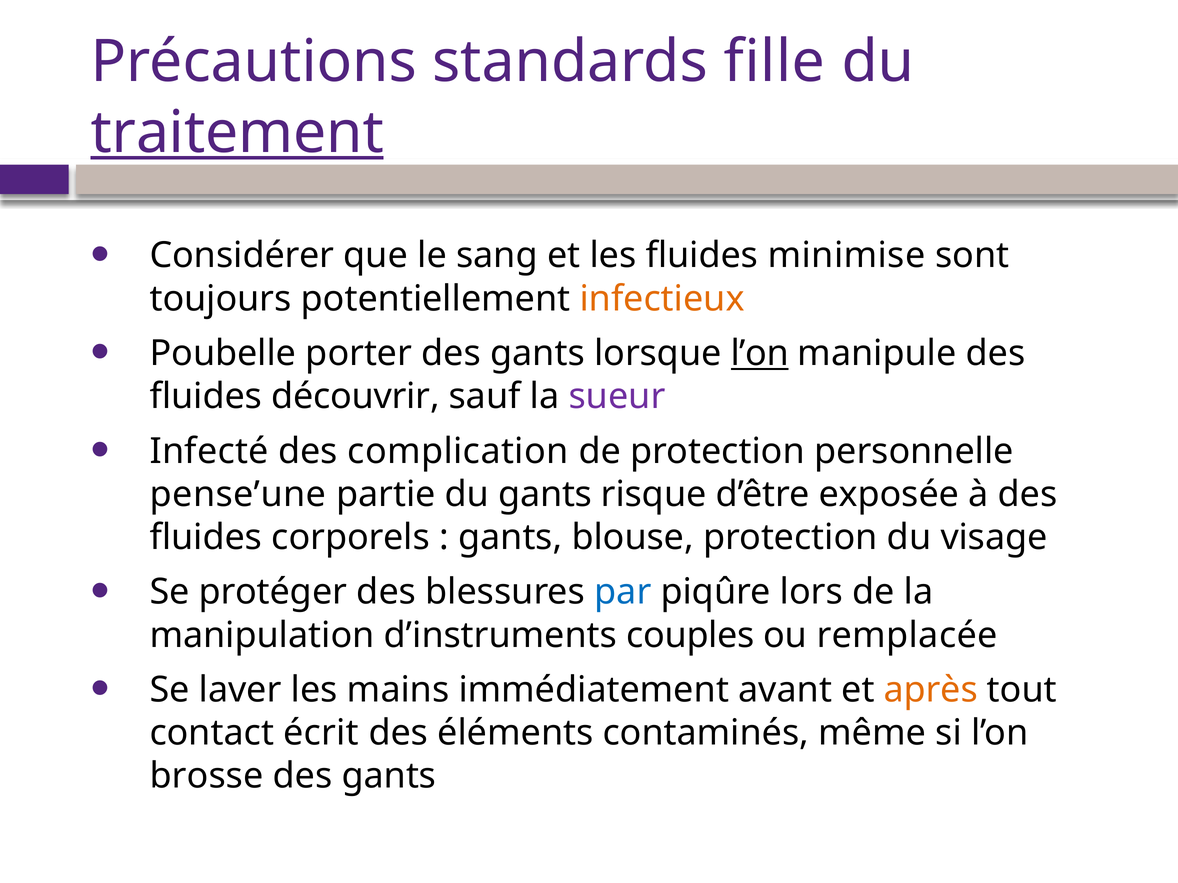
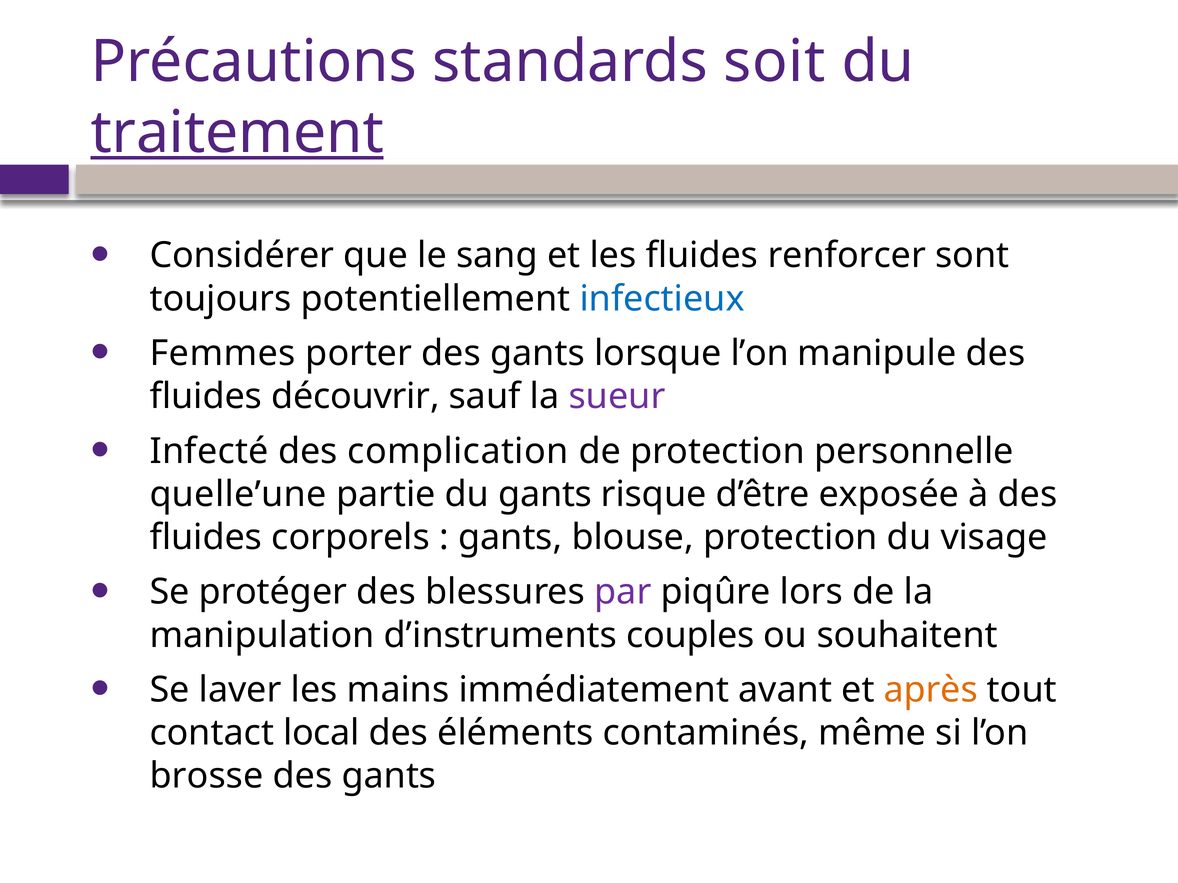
fille: fille -> soit
minimise: minimise -> renforcer
infectieux colour: orange -> blue
Poubelle: Poubelle -> Femmes
l’on at (760, 354) underline: present -> none
pense’une: pense’une -> quelle’une
par colour: blue -> purple
remplacée: remplacée -> souhaitent
écrit: écrit -> local
